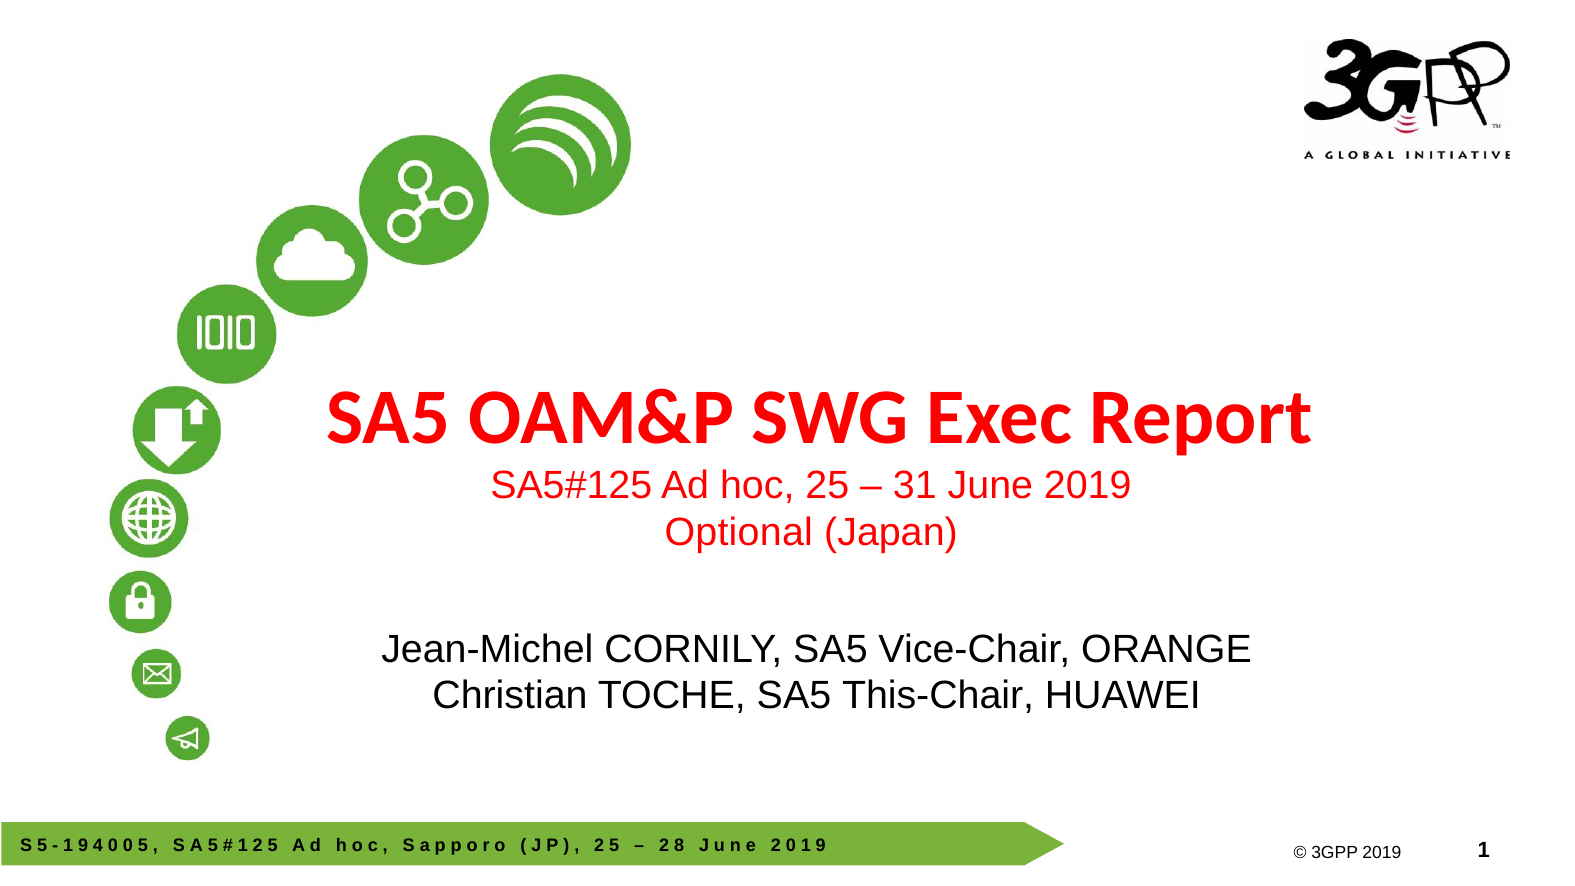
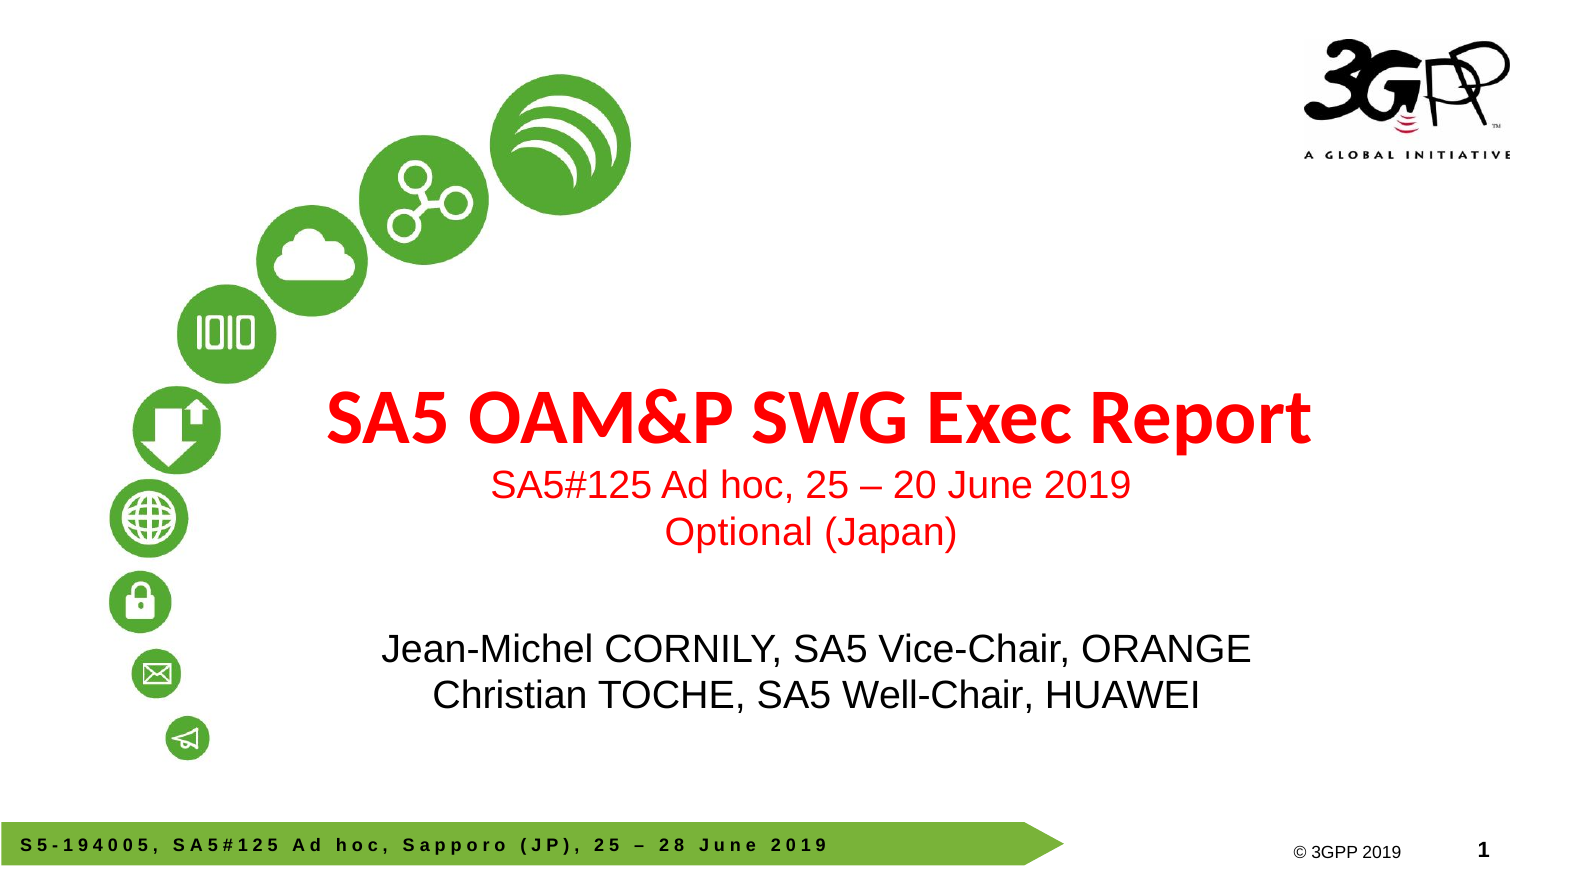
31: 31 -> 20
This-Chair: This-Chair -> Well-Chair
